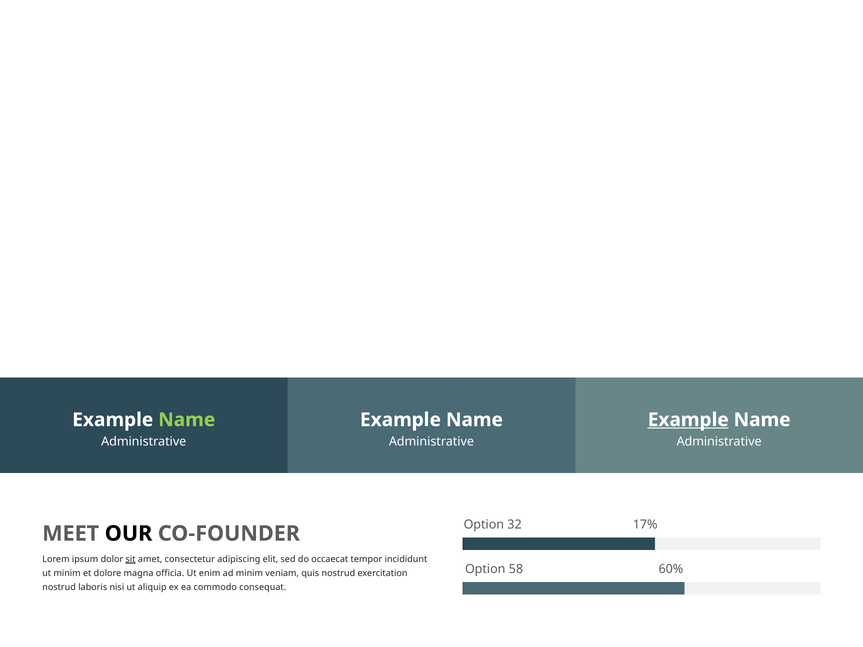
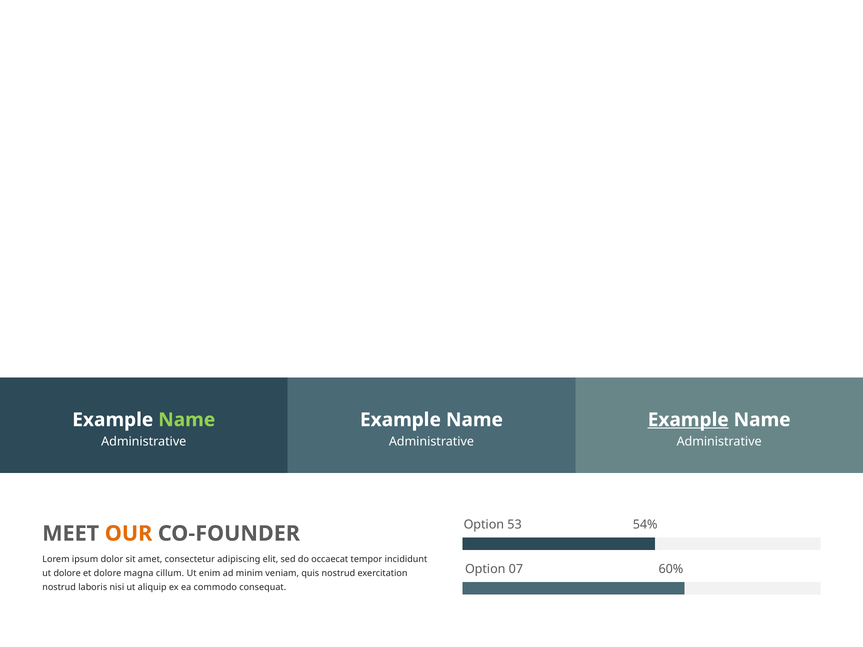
32: 32 -> 53
17%: 17% -> 54%
OUR colour: black -> orange
sit underline: present -> none
58: 58 -> 07
ut minim: minim -> dolore
officia: officia -> cillum
